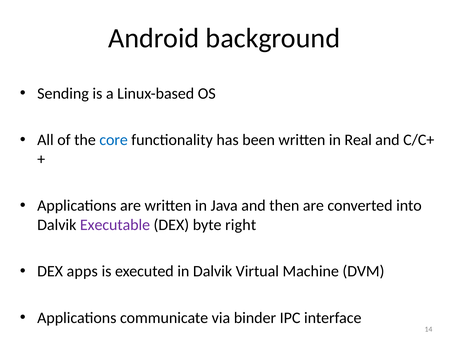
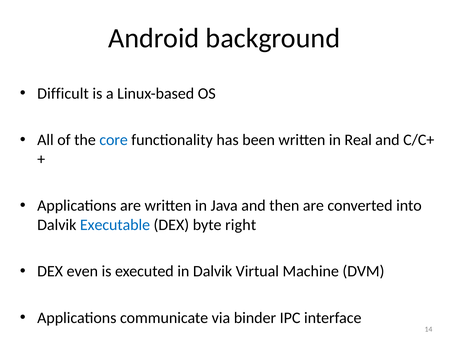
Sending: Sending -> Difficult
Executable colour: purple -> blue
apps: apps -> even
